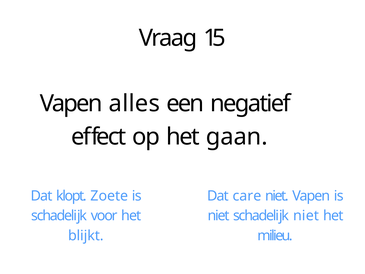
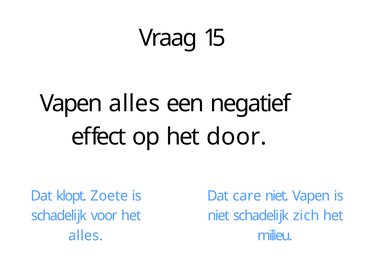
gaan: gaan -> door
schadelĳk niet: niet -> zich
blĳkt at (86, 235): blĳkt -> alles
